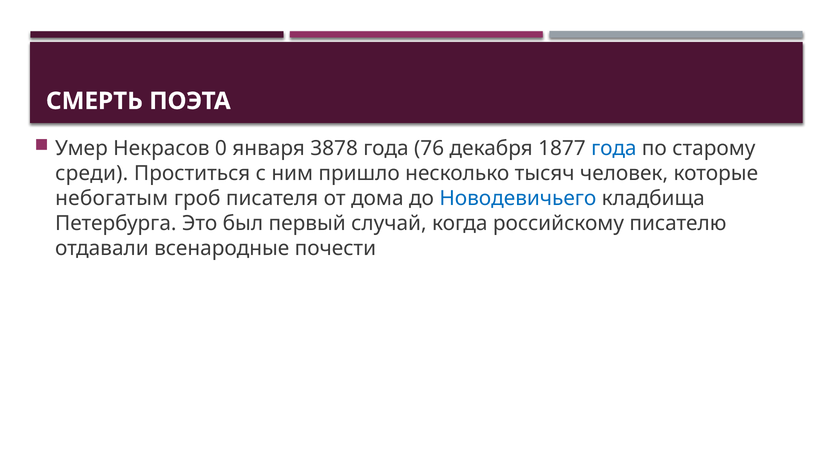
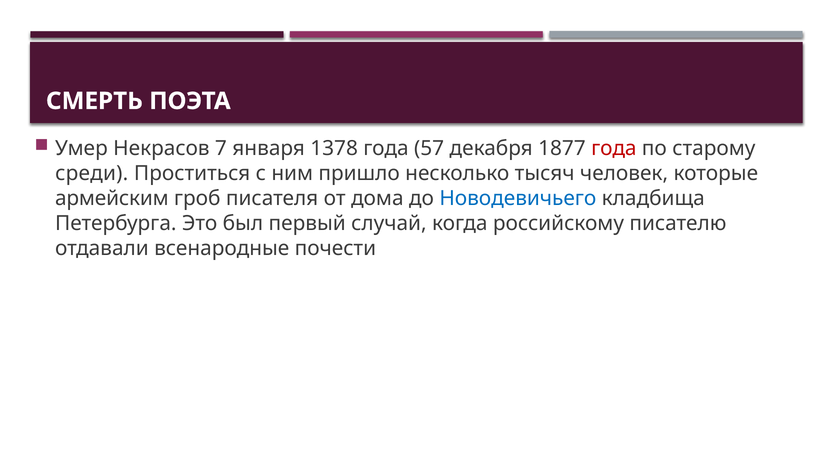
0: 0 -> 7
3878: 3878 -> 1378
76: 76 -> 57
года at (614, 149) colour: blue -> red
небогатым: небогатым -> армейским
